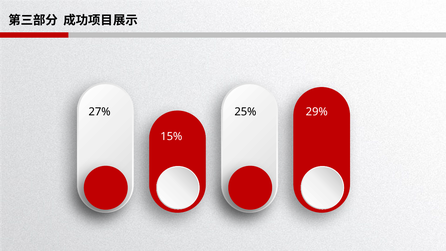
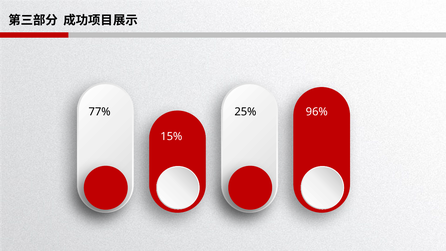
27%: 27% -> 77%
29%: 29% -> 96%
